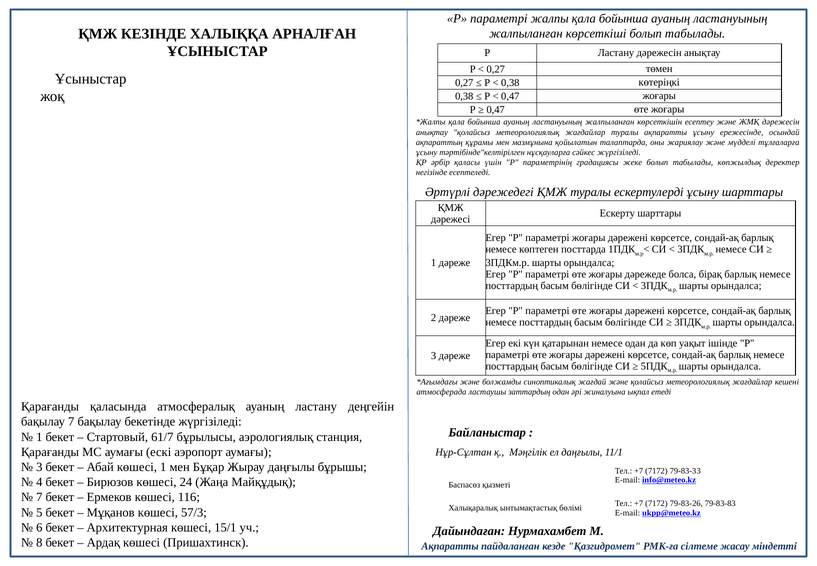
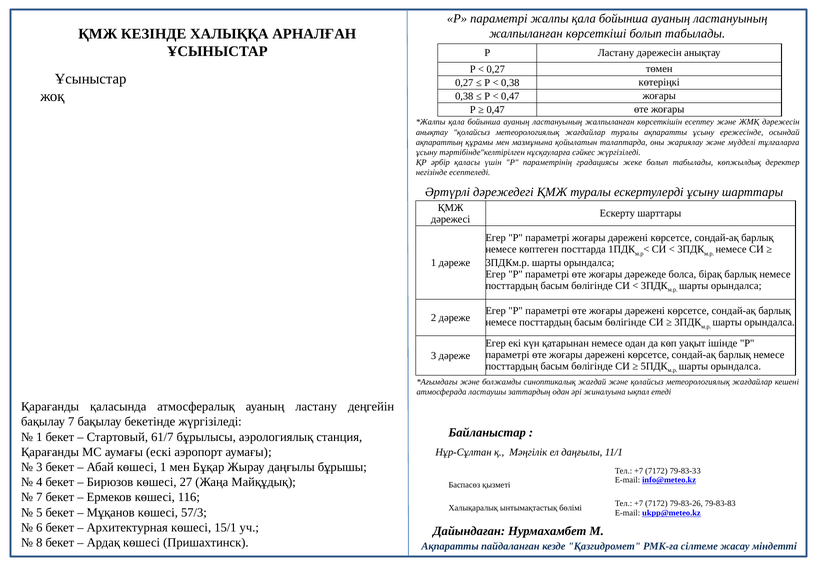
24: 24 -> 27
